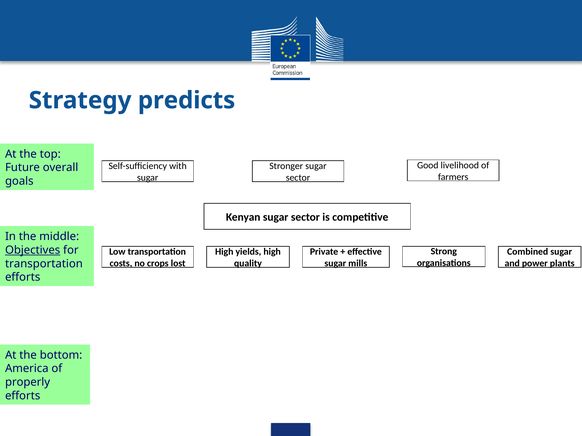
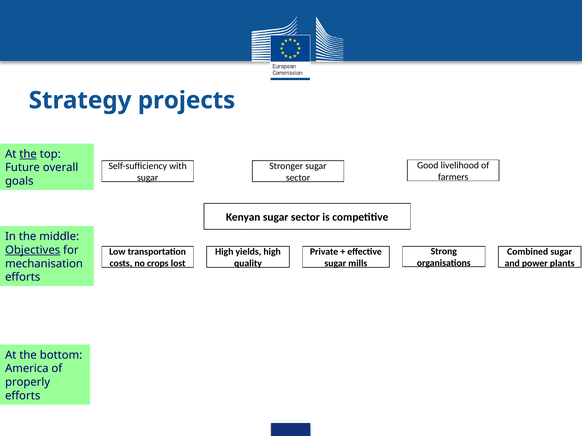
predicts: predicts -> projects
the at (28, 154) underline: none -> present
transportation at (44, 264): transportation -> mechanisation
